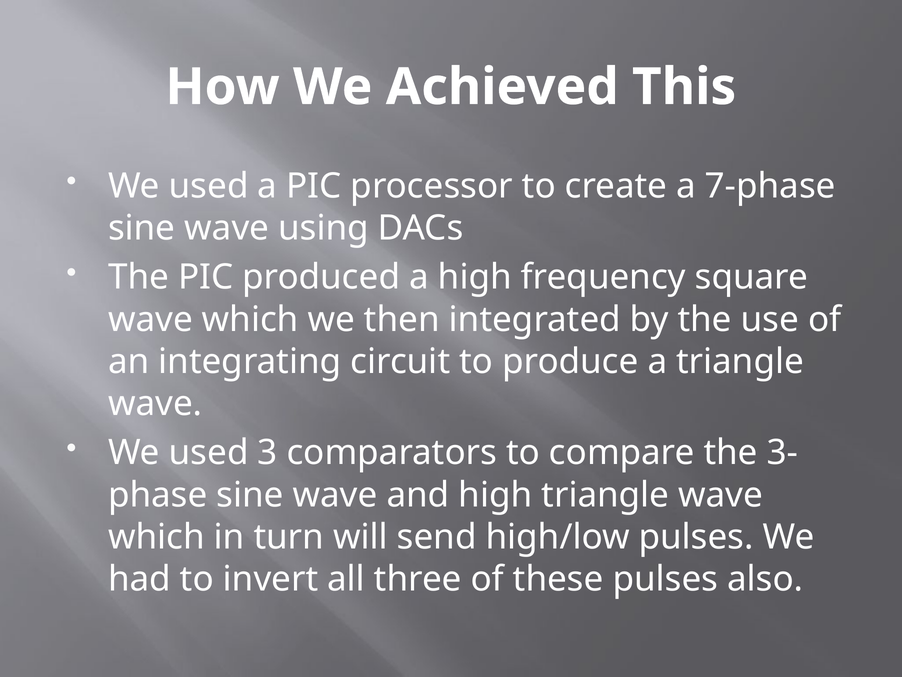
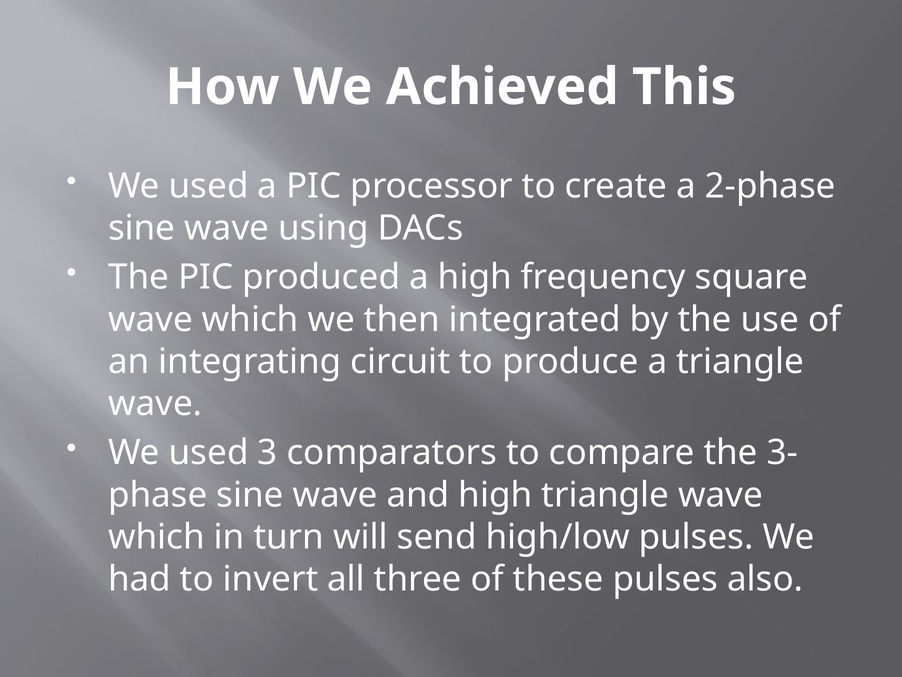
7-phase: 7-phase -> 2-phase
